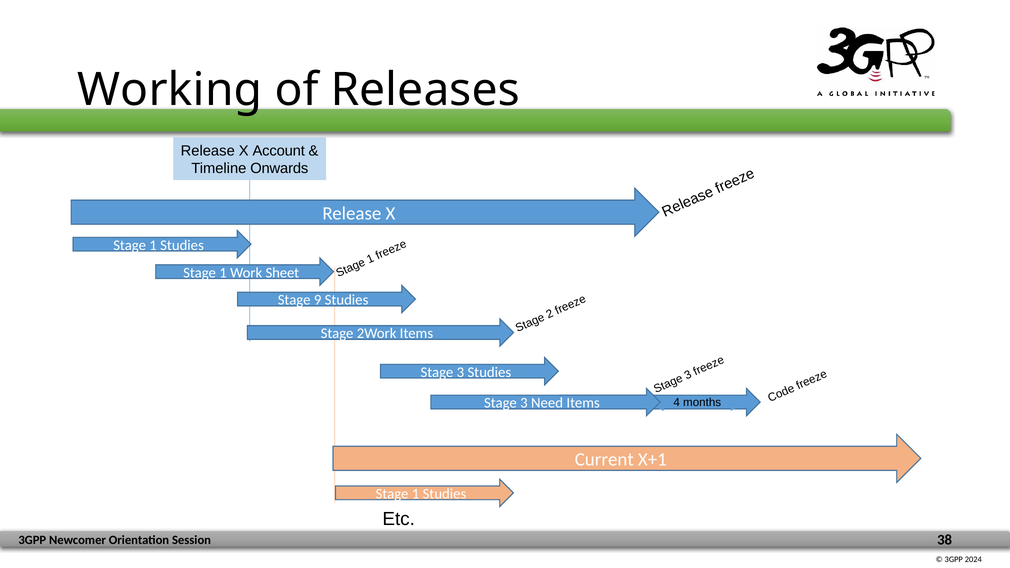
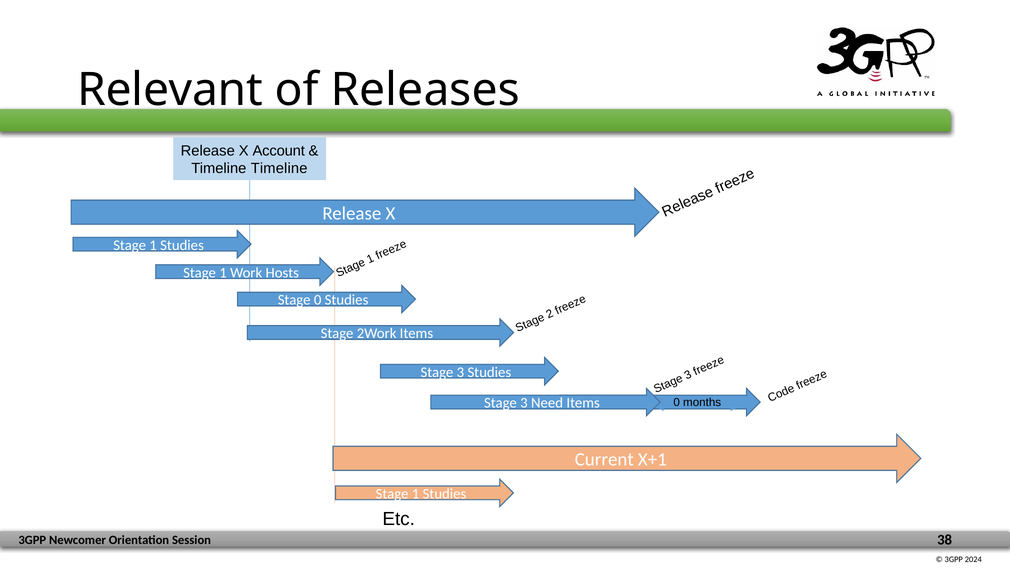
Working: Working -> Relevant
Timeline Onwards: Onwards -> Timeline
Sheet: Sheet -> Hosts
Stage 9: 9 -> 0
Items 4: 4 -> 0
